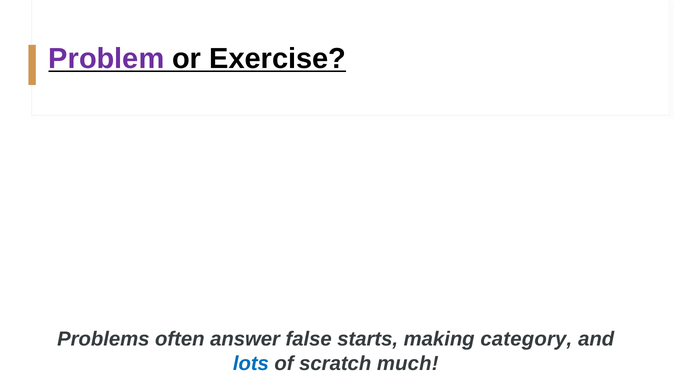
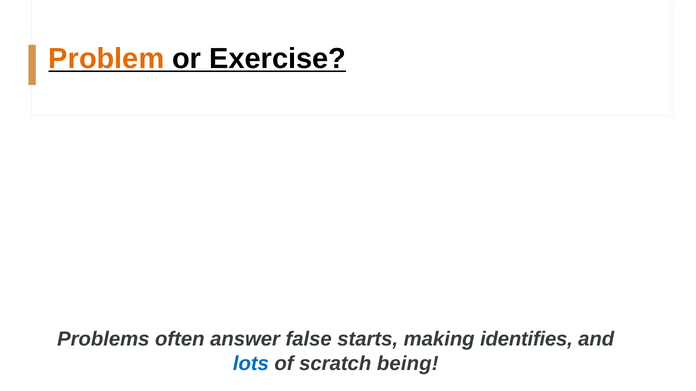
Problem colour: purple -> orange
category: category -> identifies
much: much -> being
